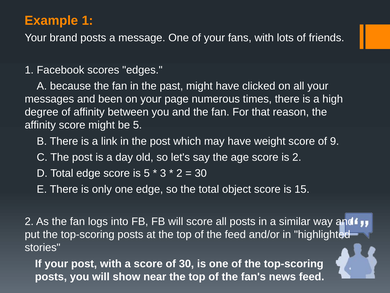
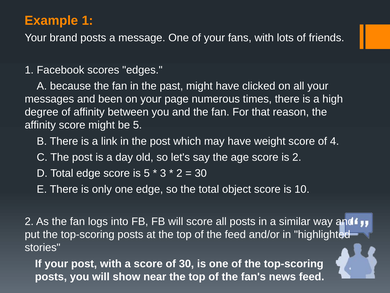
9: 9 -> 4
15: 15 -> 10
